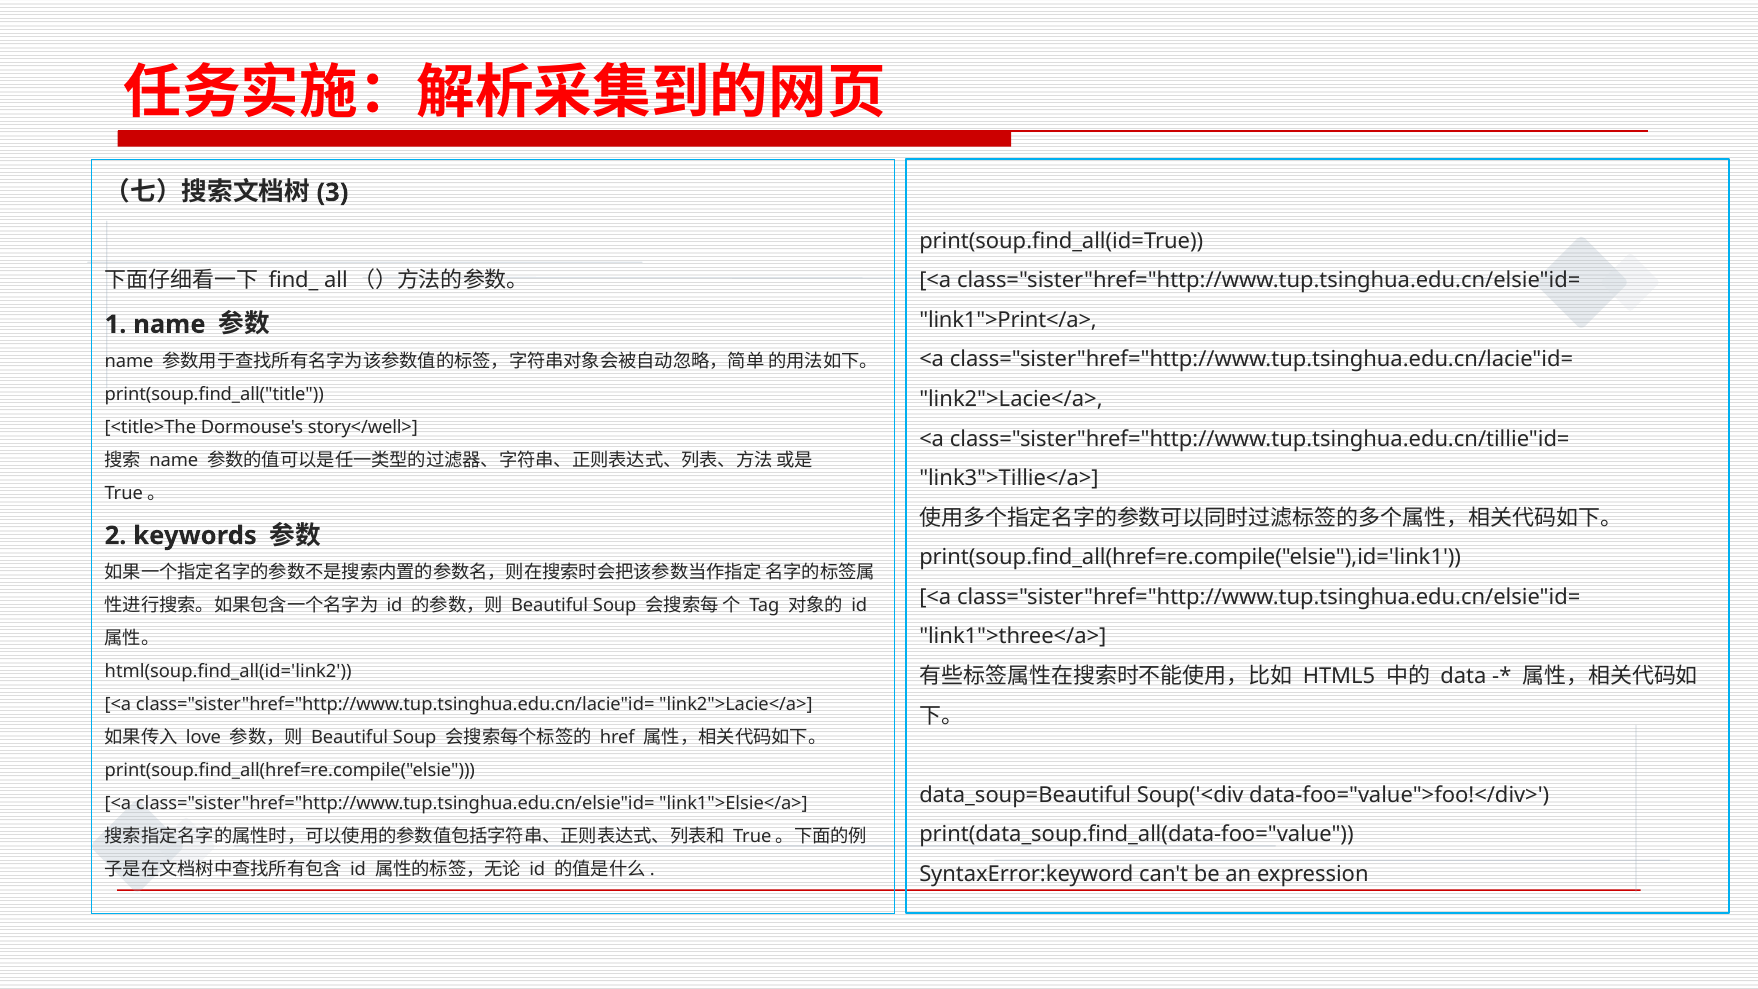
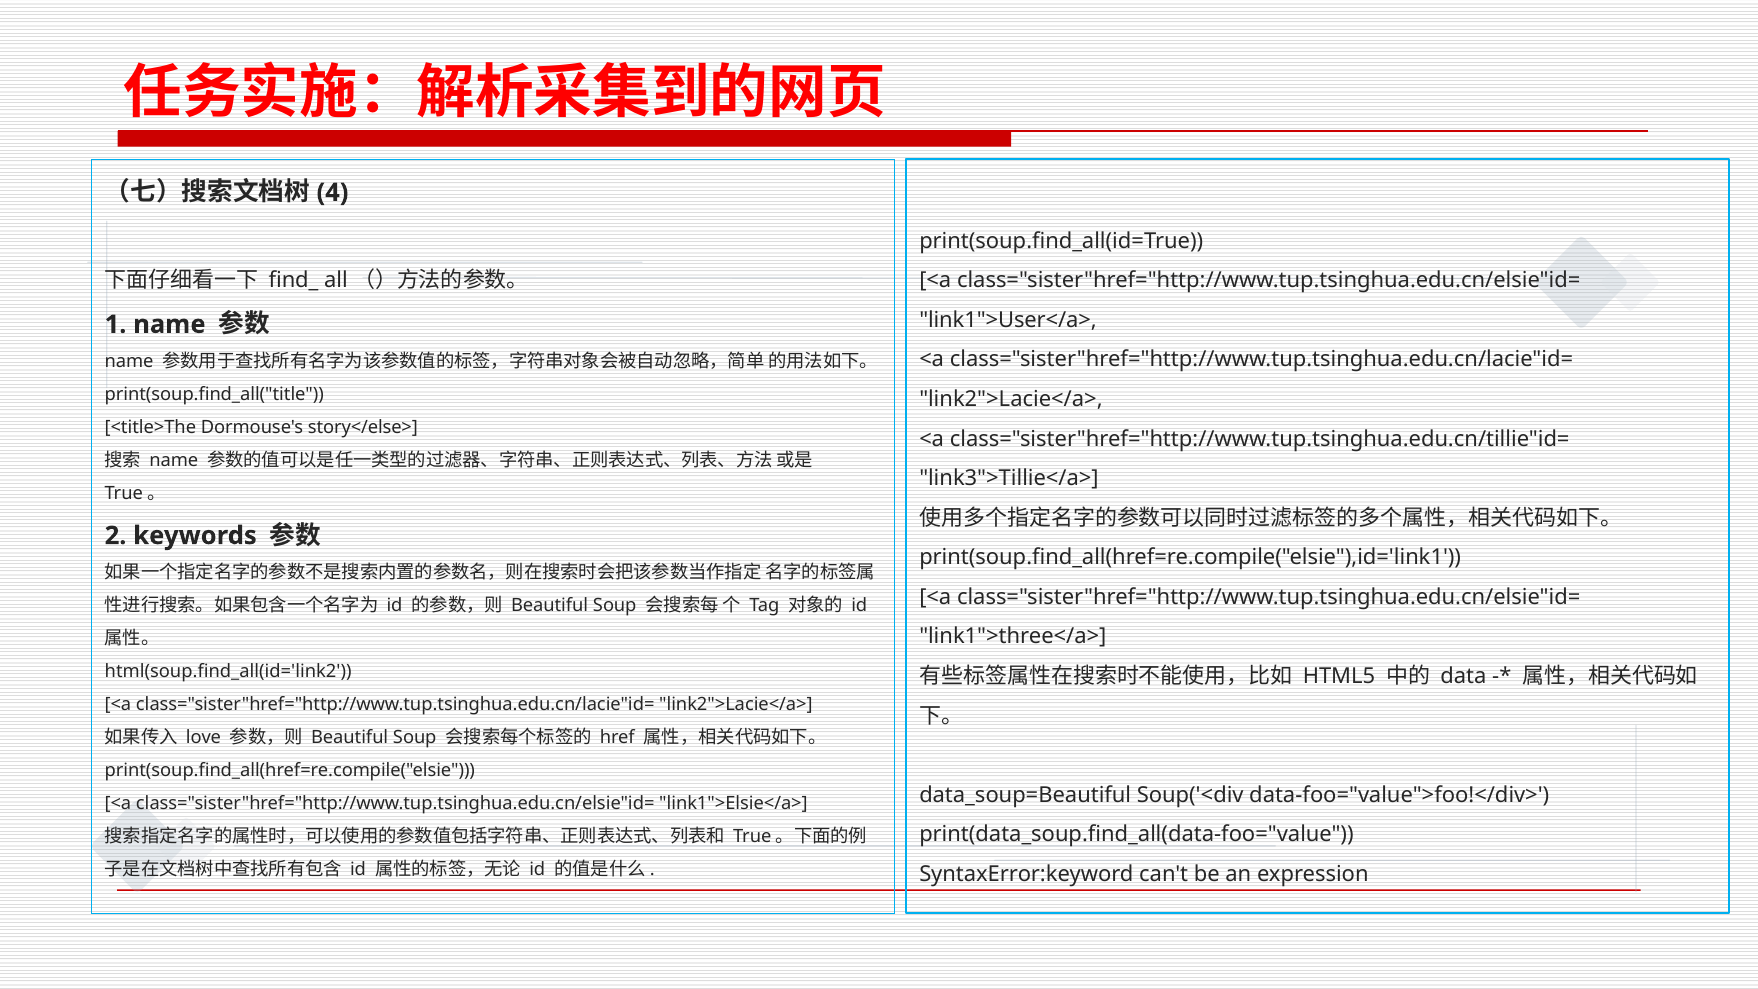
3: 3 -> 4
link1">Print</a>: link1">Print</a> -> link1">User</a>
story</well>: story</well> -> story</else>
